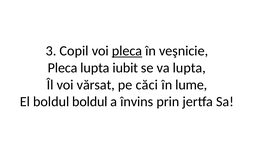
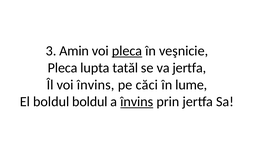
Copil: Copil -> Amin
iubit: iubit -> tatăl
va lupta: lupta -> jertfa
voi vărsat: vărsat -> învins
învins at (137, 102) underline: none -> present
